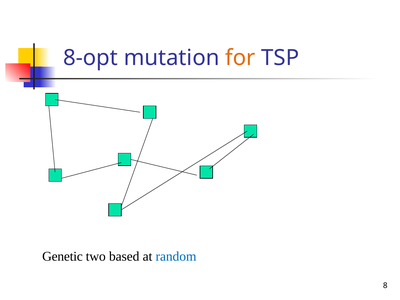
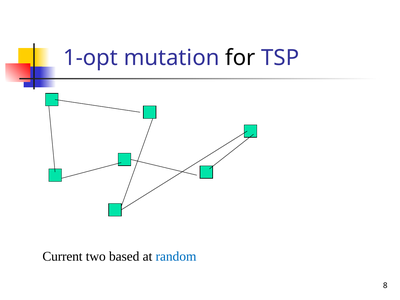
8-opt: 8-opt -> 1-opt
for colour: orange -> black
Genetic: Genetic -> Current
